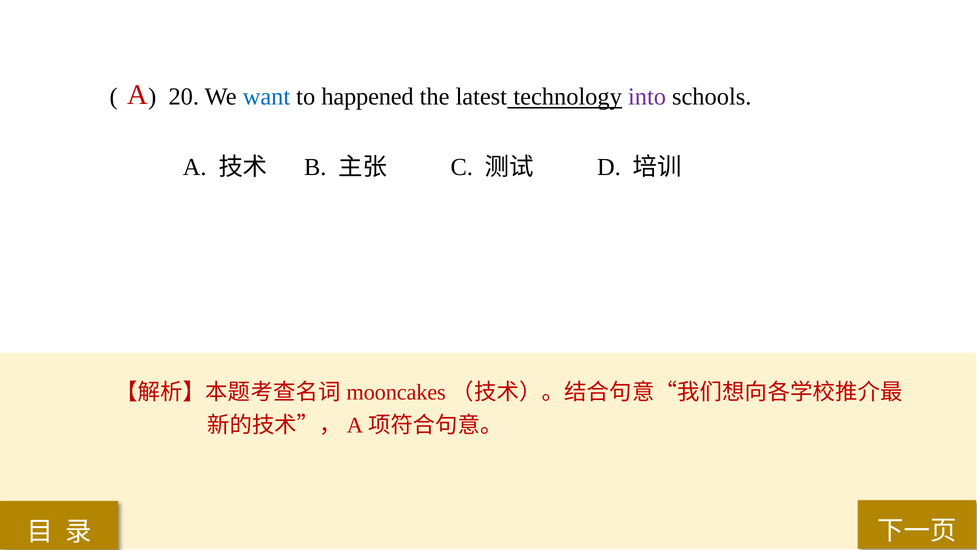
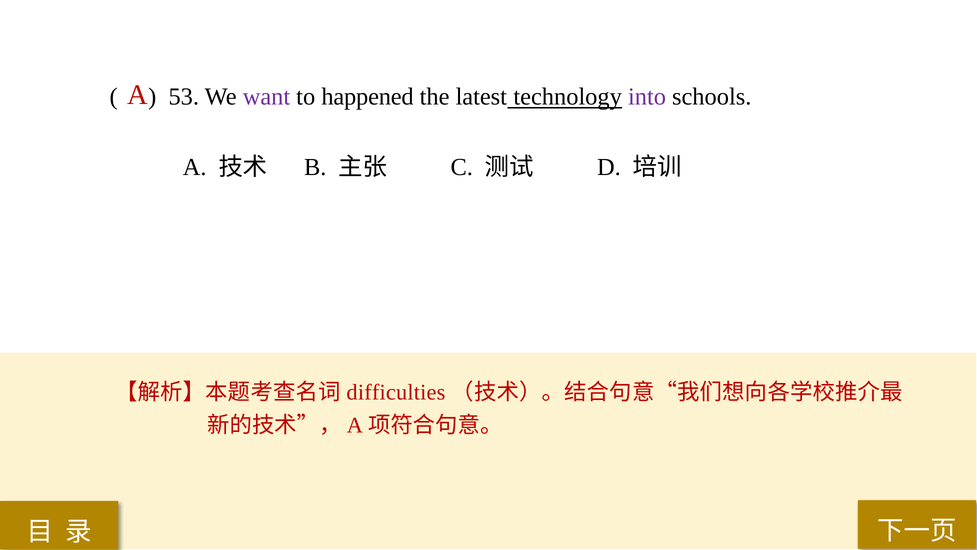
20: 20 -> 53
want colour: blue -> purple
mooncakes: mooncakes -> difficulties
